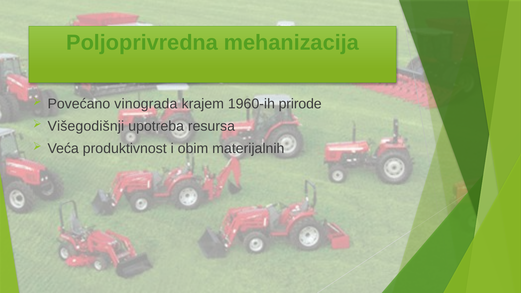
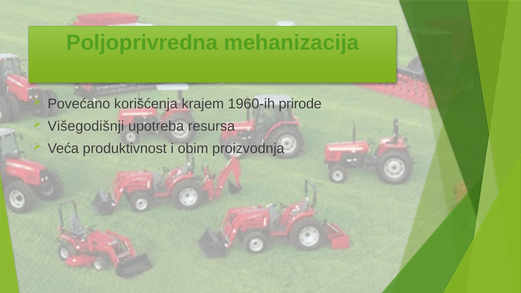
vinograda: vinograda -> korišćenja
materijalnih: materijalnih -> proizvodnja
